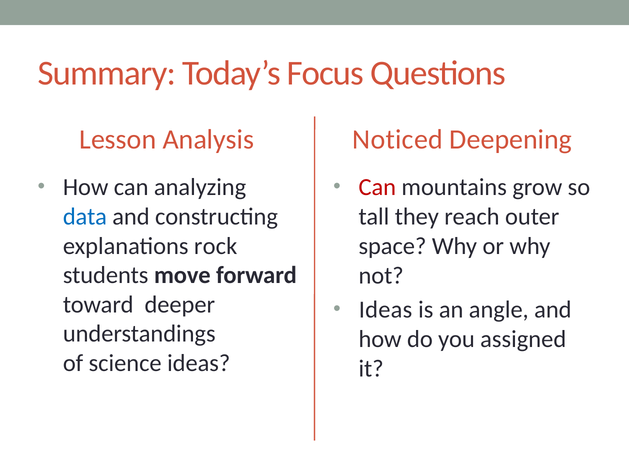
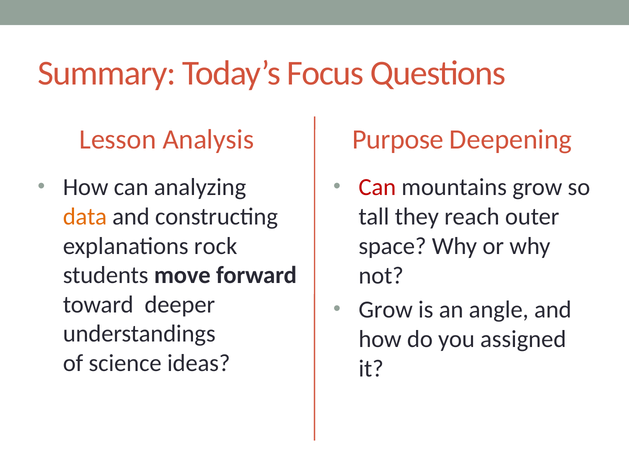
Noticed: Noticed -> Purpose
data colour: blue -> orange
Ideas at (386, 310): Ideas -> Grow
